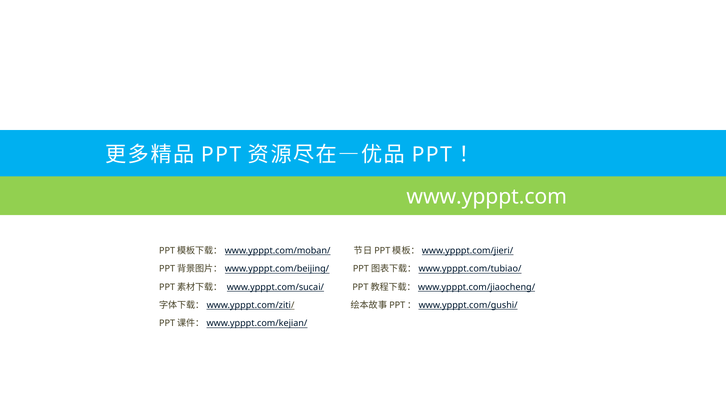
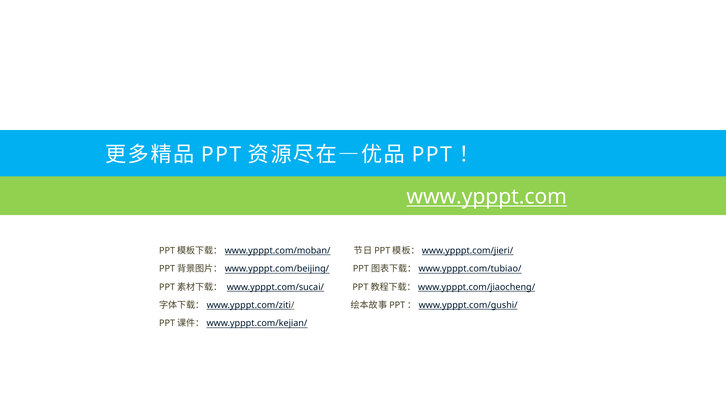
www.ypppt.com underline: none -> present
